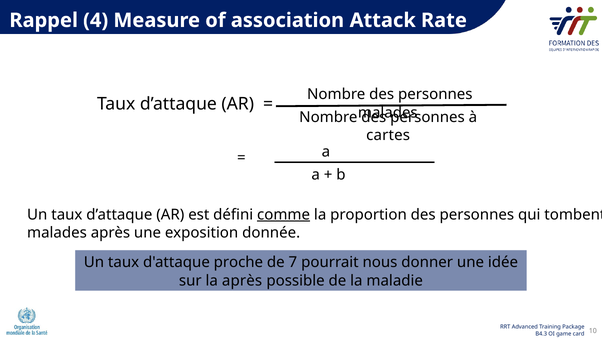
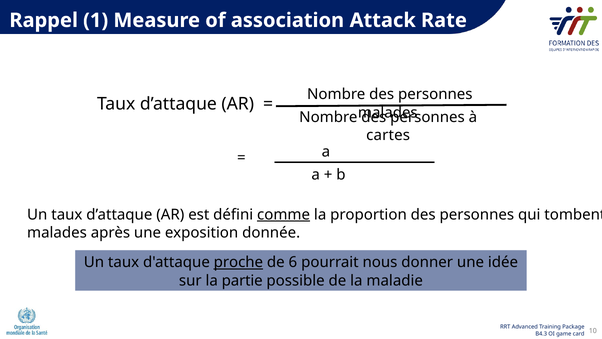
4: 4 -> 1
proche underline: none -> present
7: 7 -> 6
la après: après -> partie
